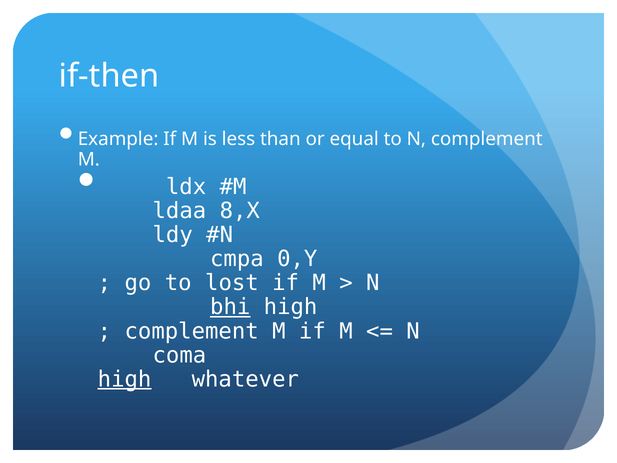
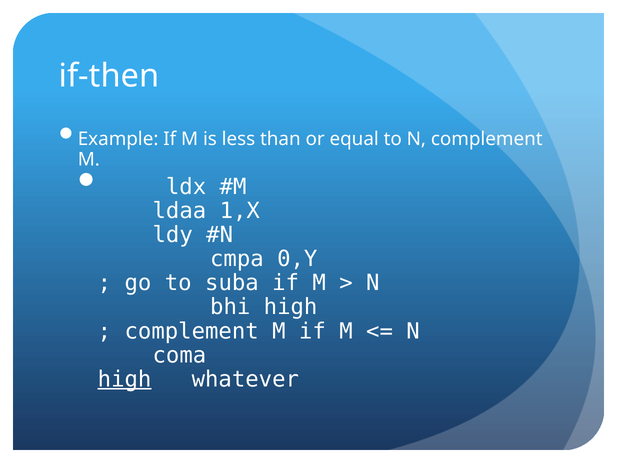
8,X: 8,X -> 1,X
lost: lost -> suba
bhi underline: present -> none
